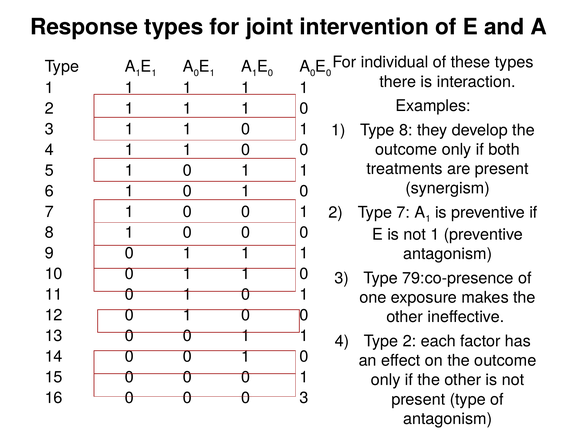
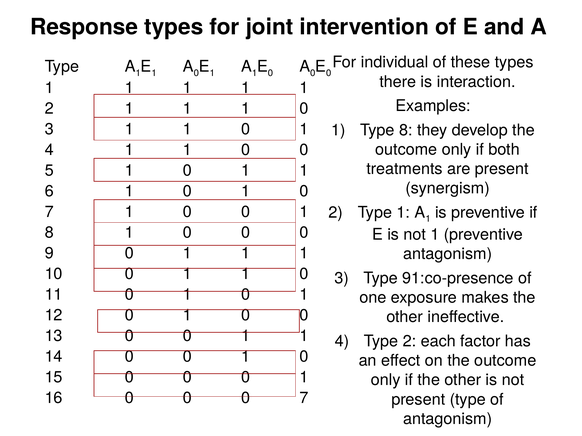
Type 7: 7 -> 1
79:co-presence: 79:co-presence -> 91:co-presence
0 0 3: 3 -> 7
